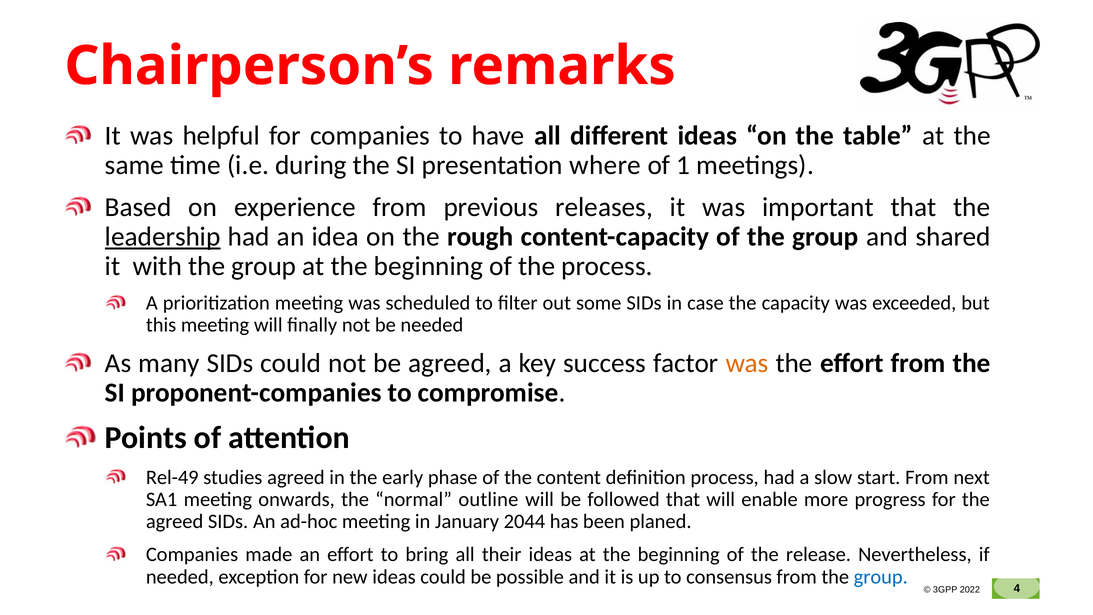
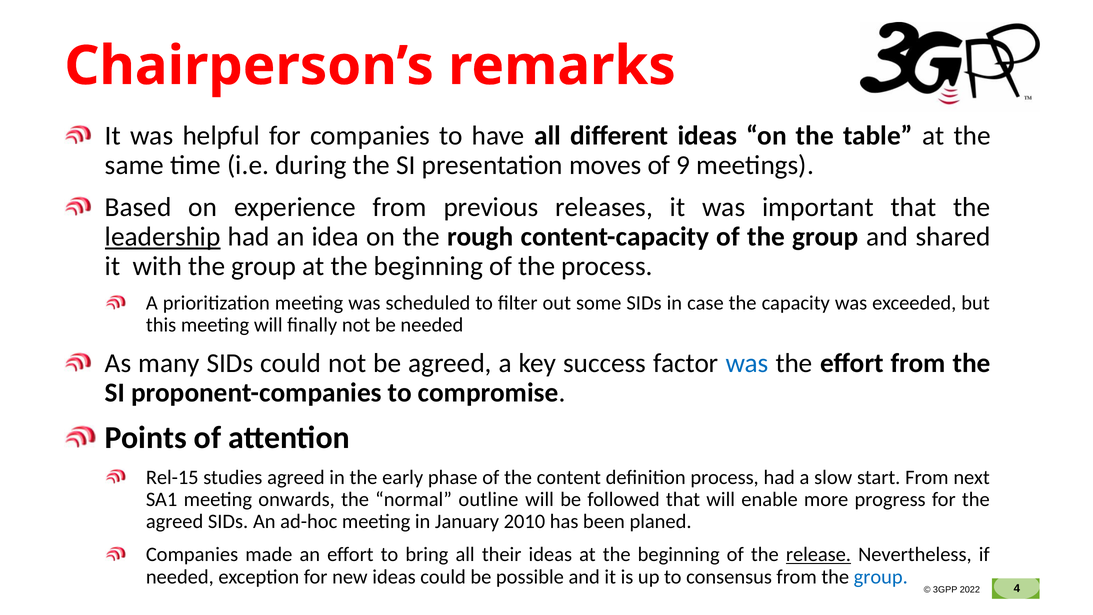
where: where -> moves
1: 1 -> 9
was at (747, 363) colour: orange -> blue
Rel-49: Rel-49 -> Rel-15
2044: 2044 -> 2010
release underline: none -> present
